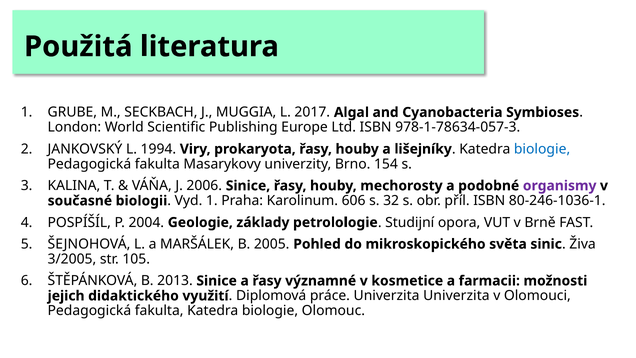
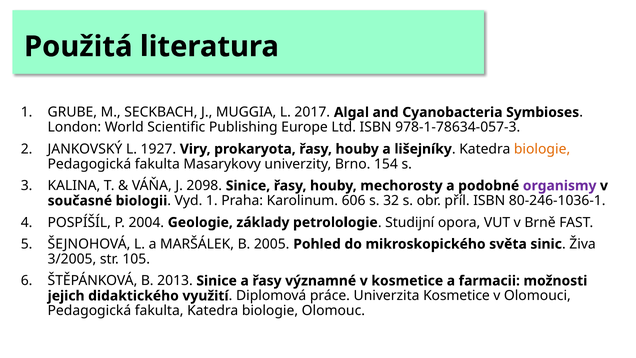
1994: 1994 -> 1927
biologie at (542, 149) colour: blue -> orange
2006: 2006 -> 2098
Univerzita Univerzita: Univerzita -> Kosmetice
